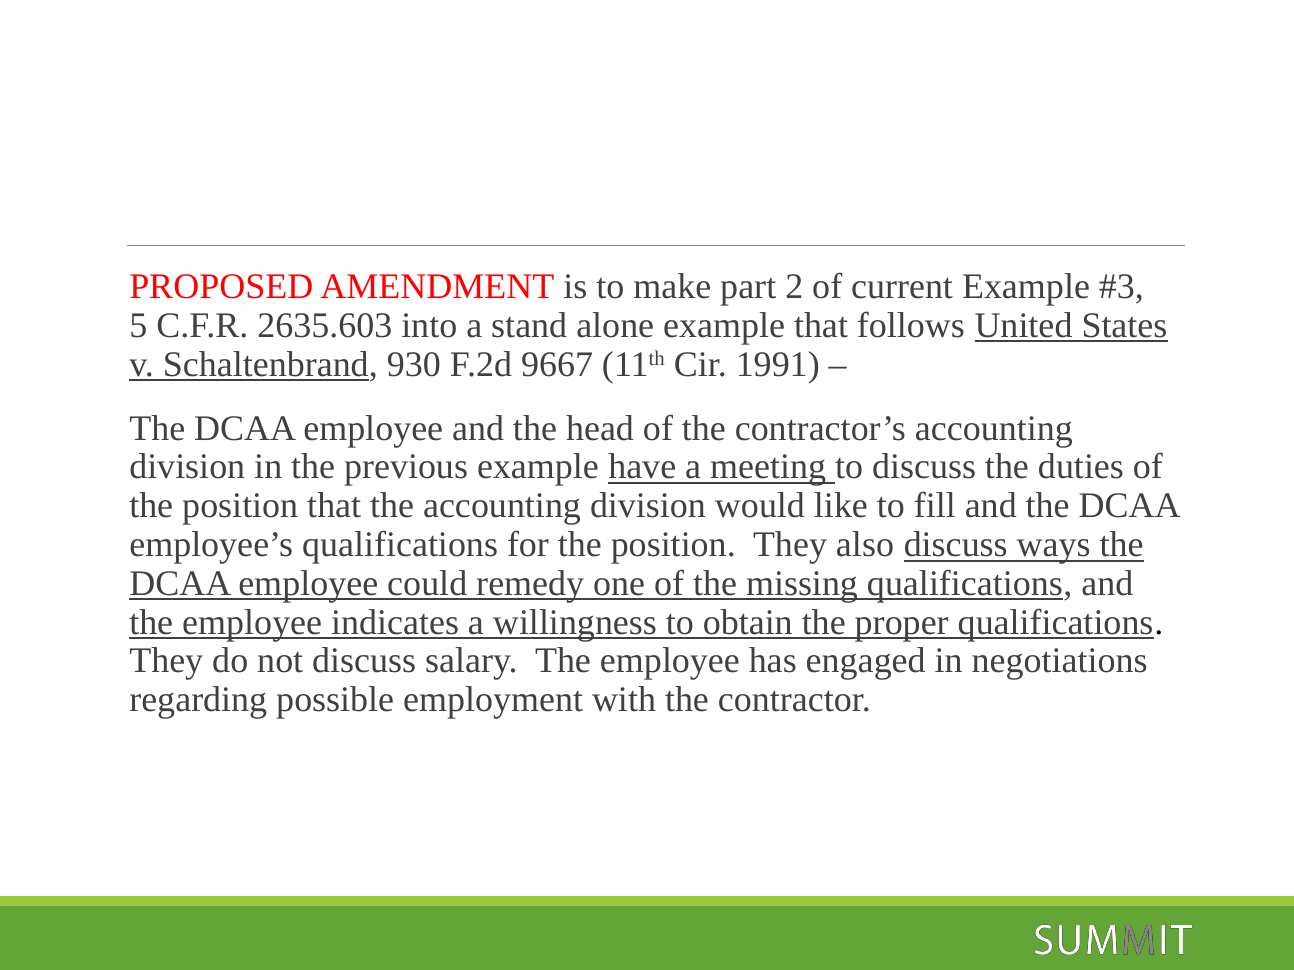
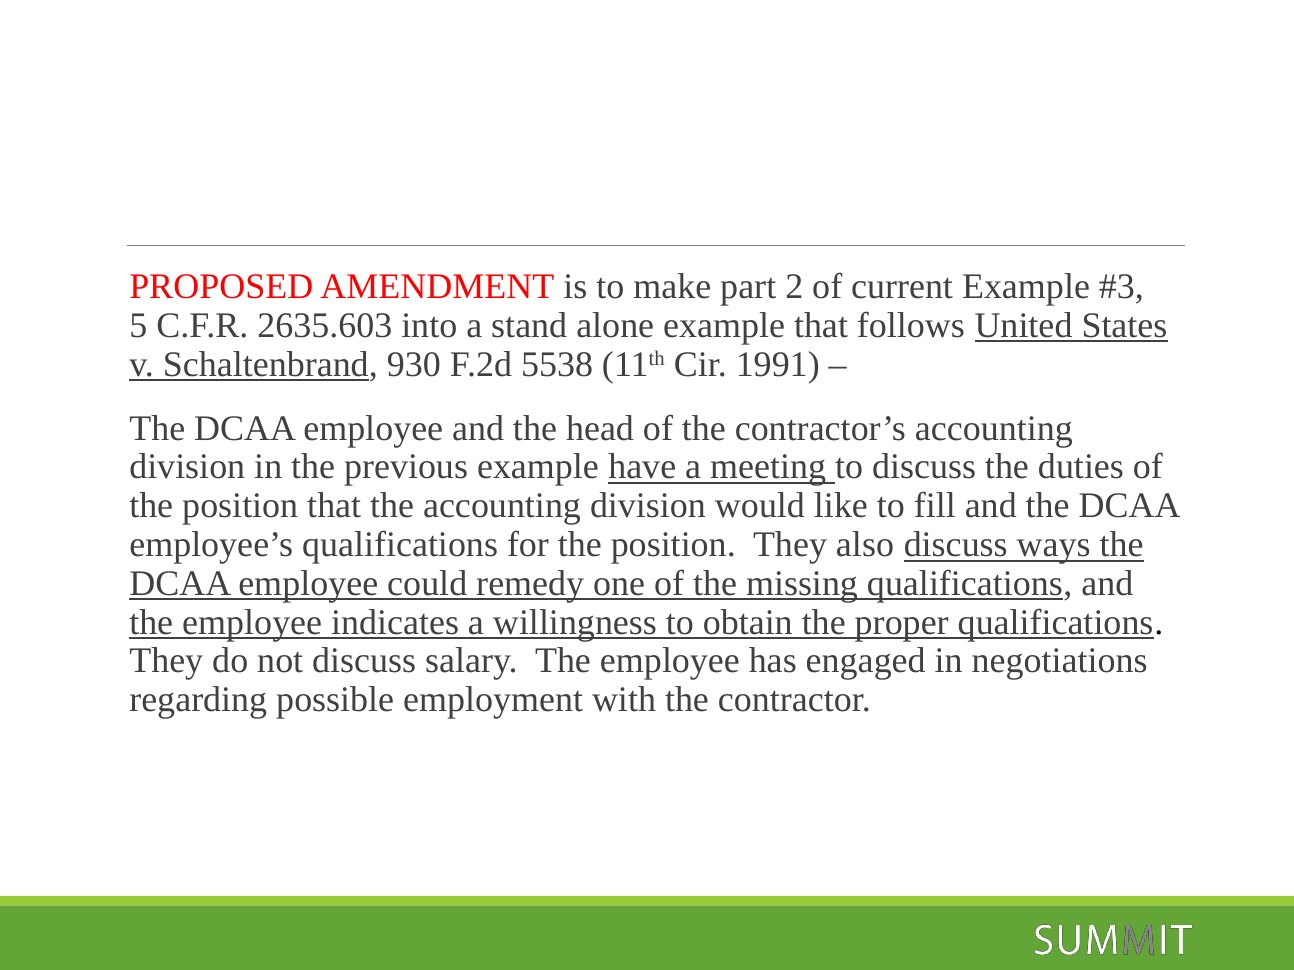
9667: 9667 -> 5538
